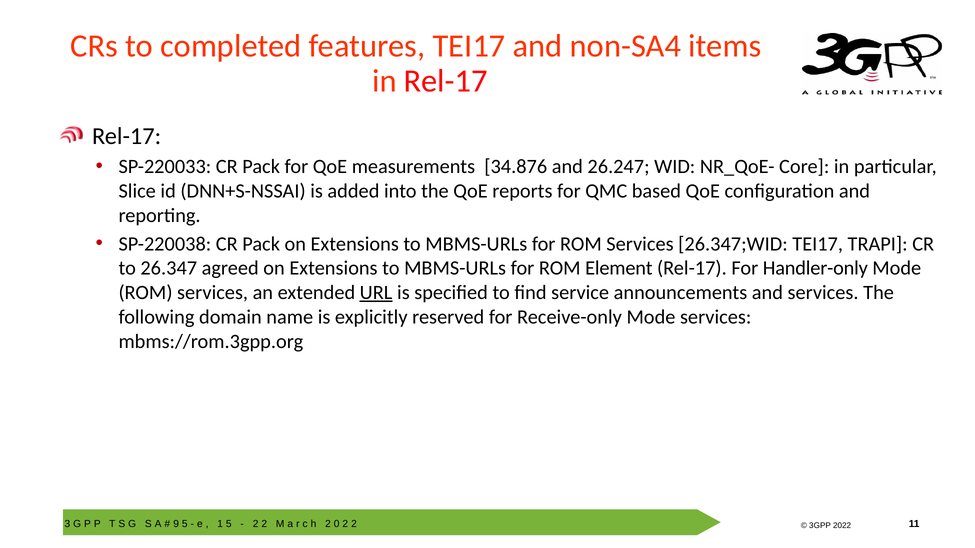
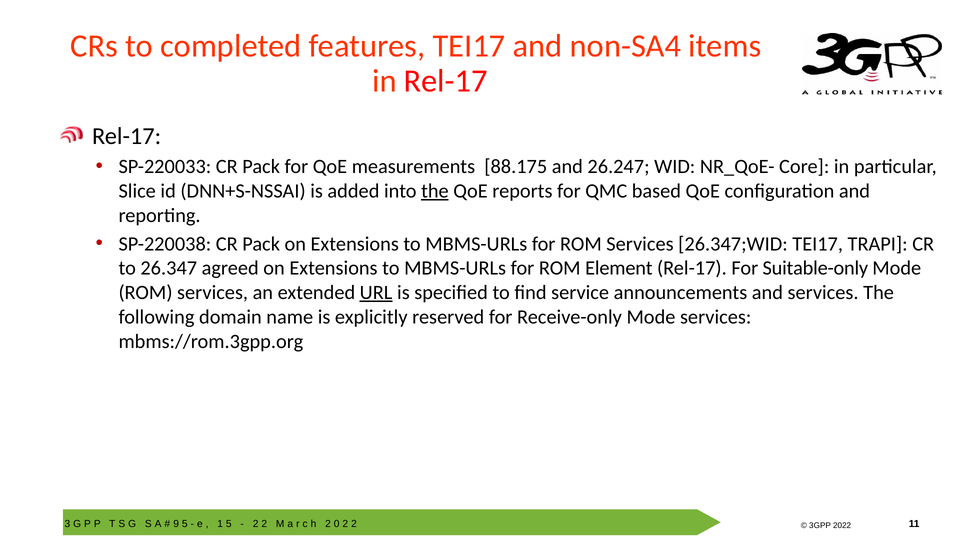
34.876: 34.876 -> 88.175
the at (435, 191) underline: none -> present
Handler-only: Handler-only -> Suitable-only
